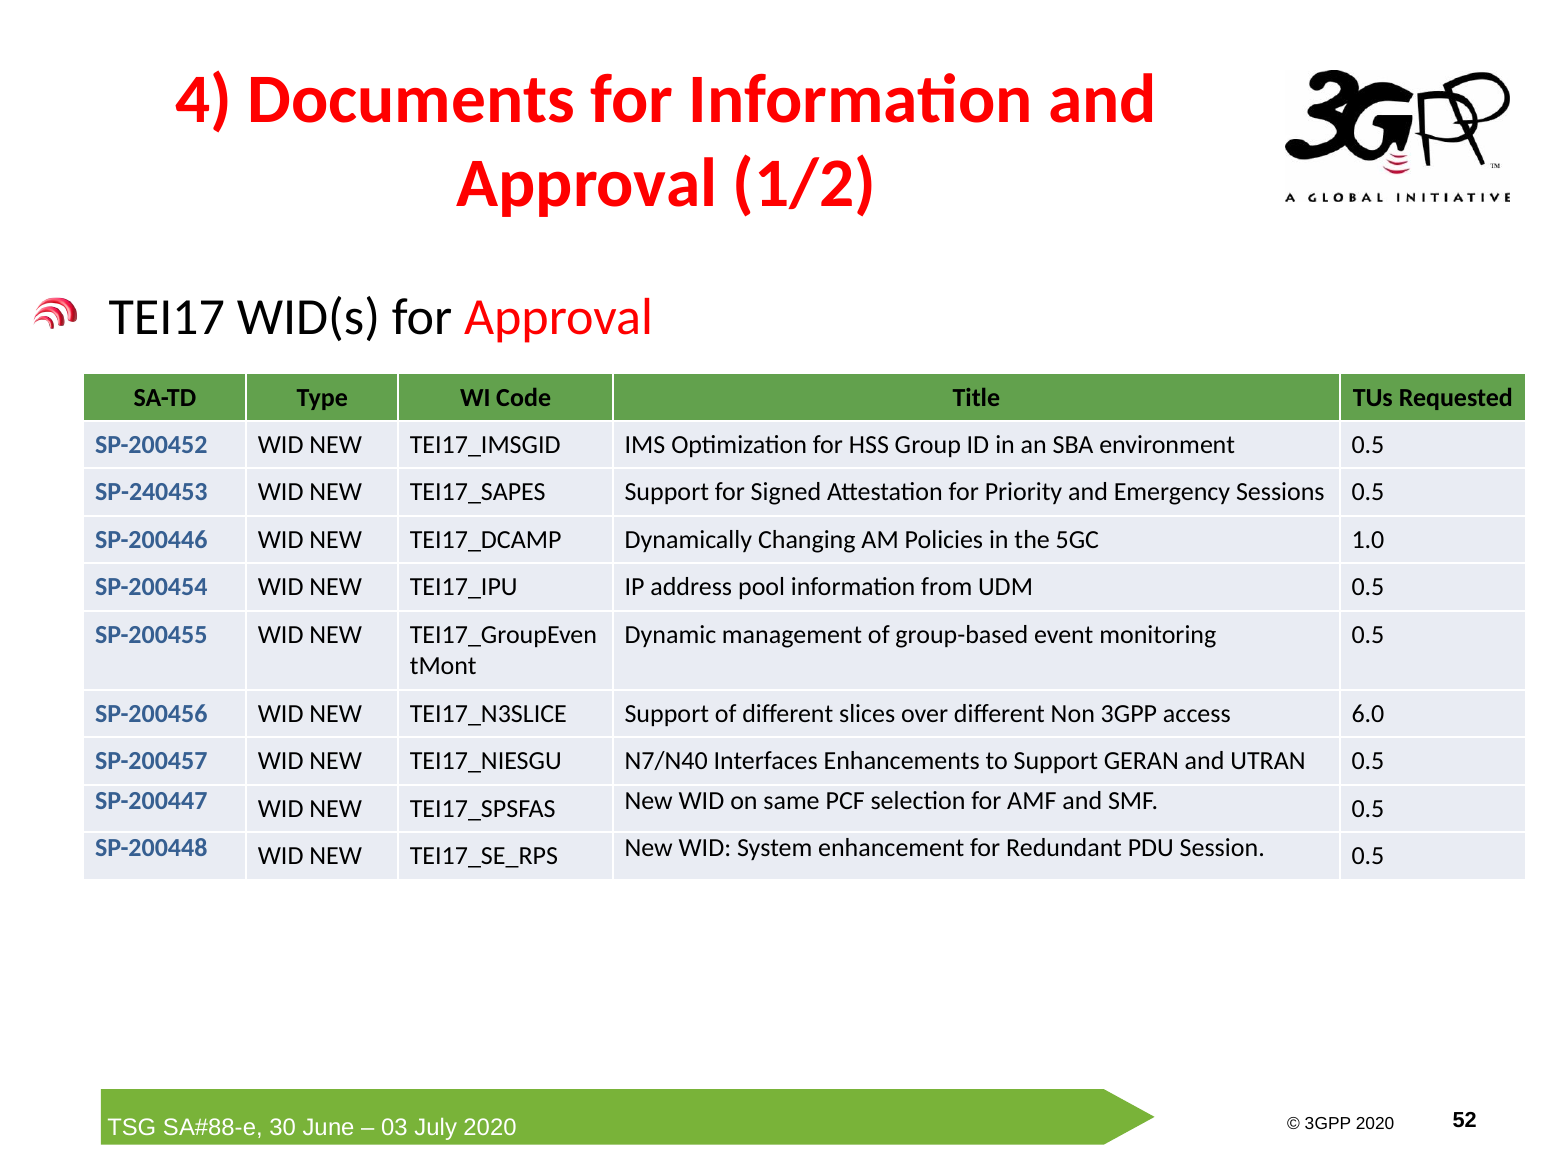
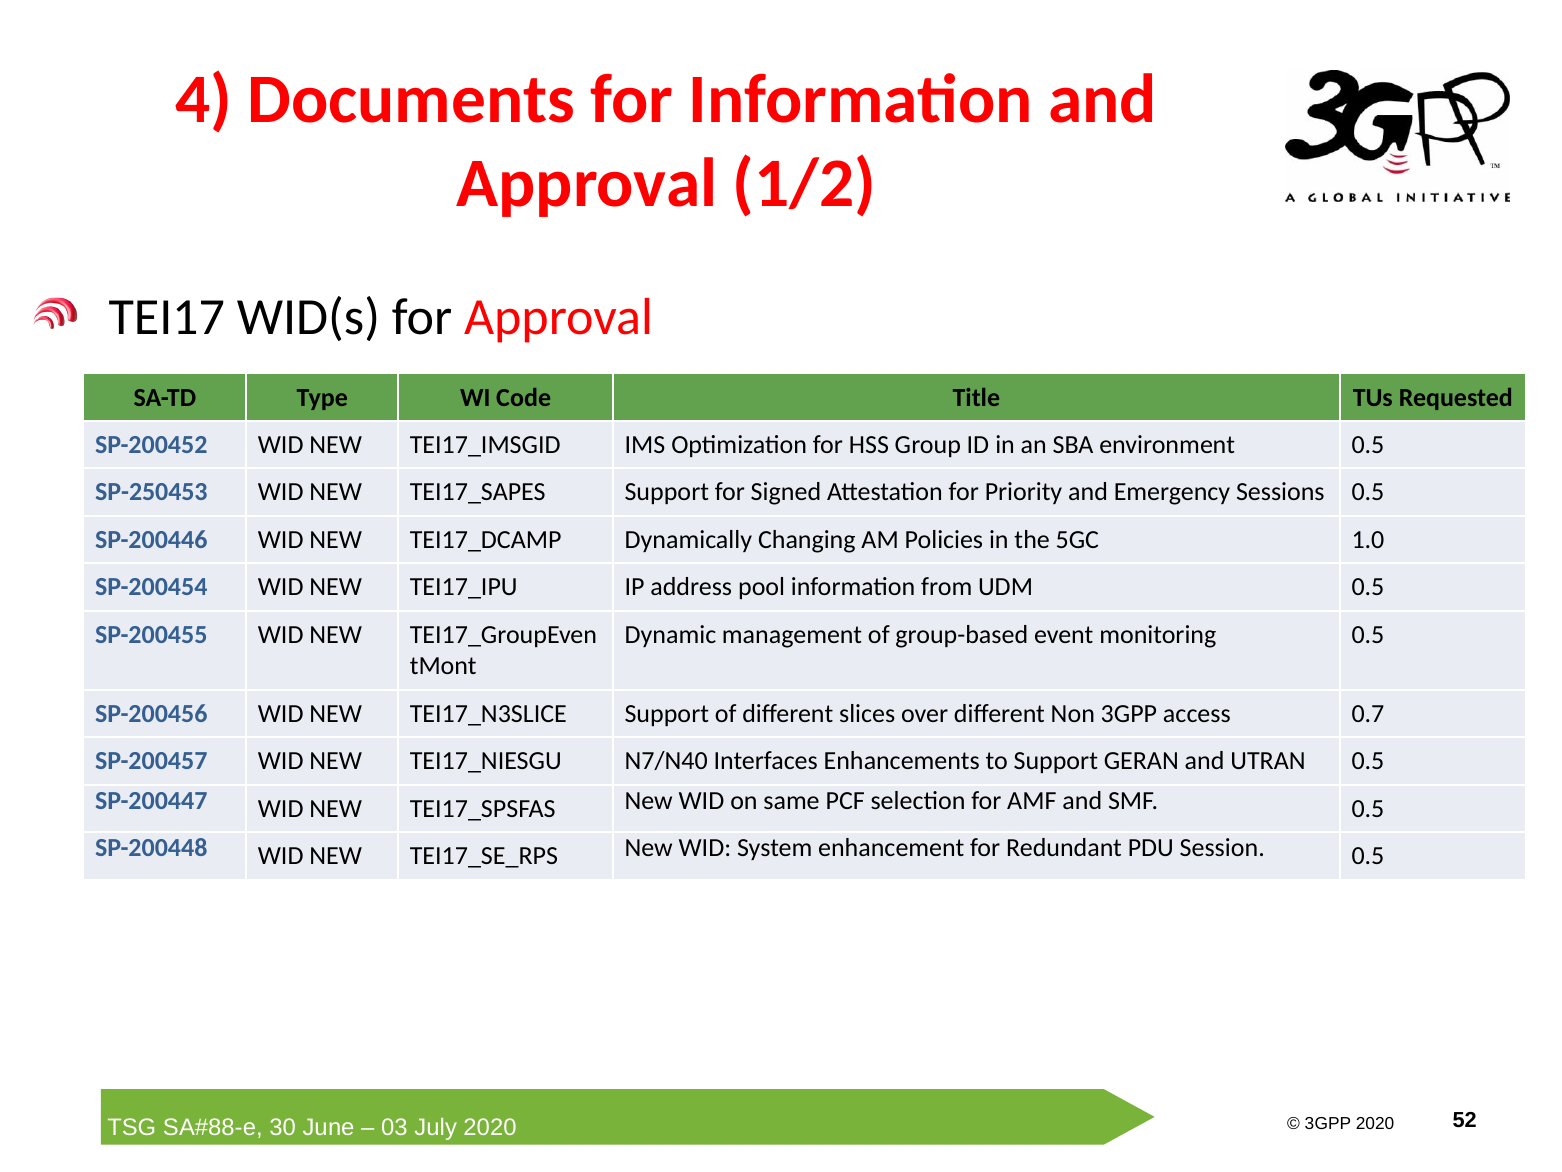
SP-240453: SP-240453 -> SP-250453
6.0: 6.0 -> 0.7
